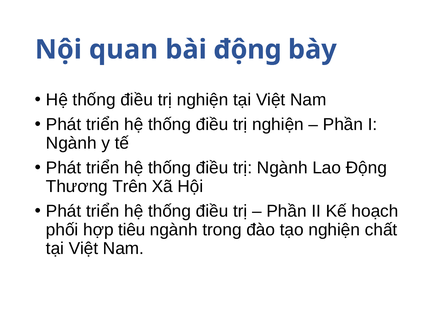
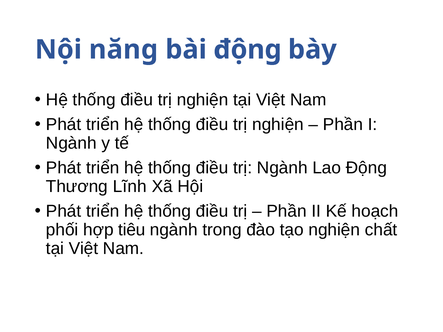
quan: quan -> năng
Trên: Trên -> Lĩnh
